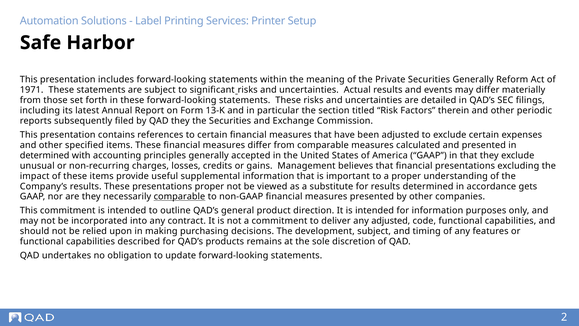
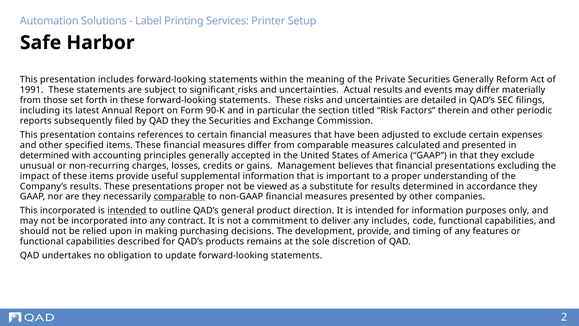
1971: 1971 -> 1991
13-K: 13-K -> 90-K
accordance gets: gets -> they
This commitment: commitment -> incorporated
intended at (127, 210) underline: none -> present
any adjusted: adjusted -> includes
development subject: subject -> provide
